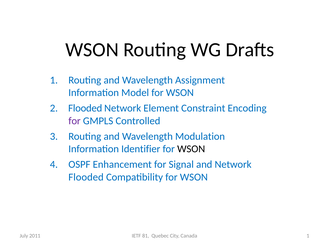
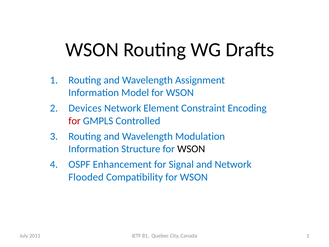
Flooded at (85, 108): Flooded -> Devices
for at (75, 121) colour: purple -> red
Identifier: Identifier -> Structure
